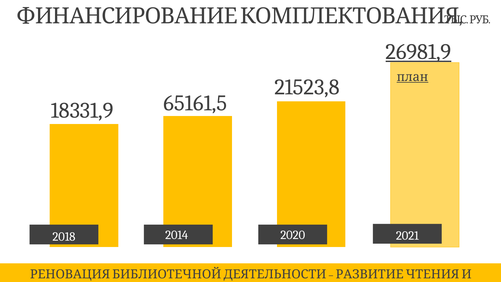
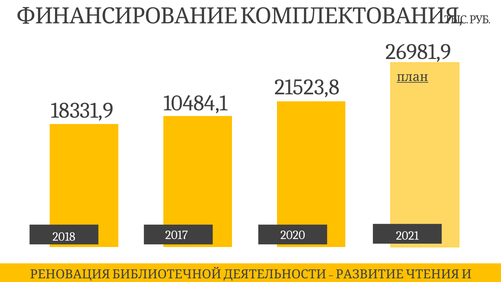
26981,9 underline: present -> none
65161,5: 65161,5 -> 10484,1
2014: 2014 -> 2017
